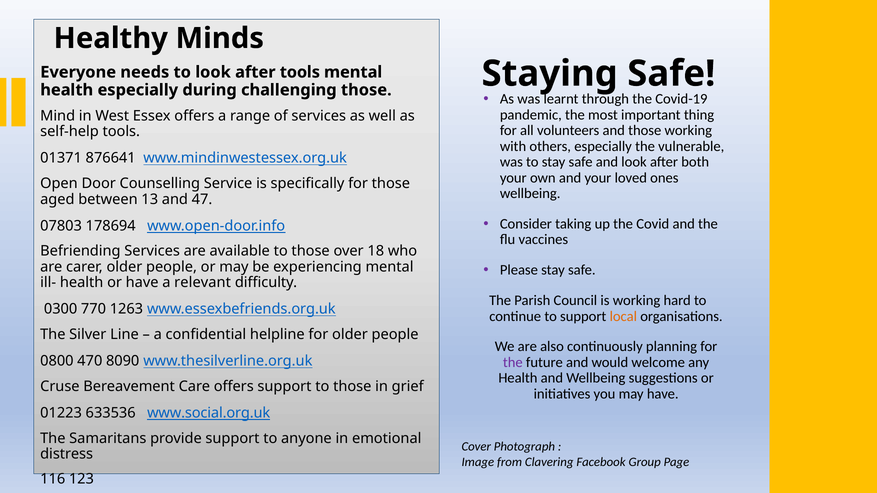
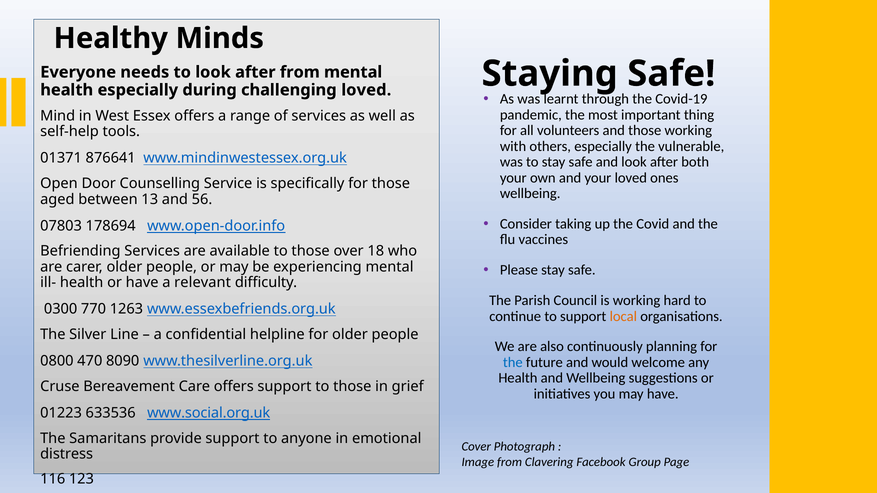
after tools: tools -> from
challenging those: those -> loved
47: 47 -> 56
the at (513, 363) colour: purple -> blue
